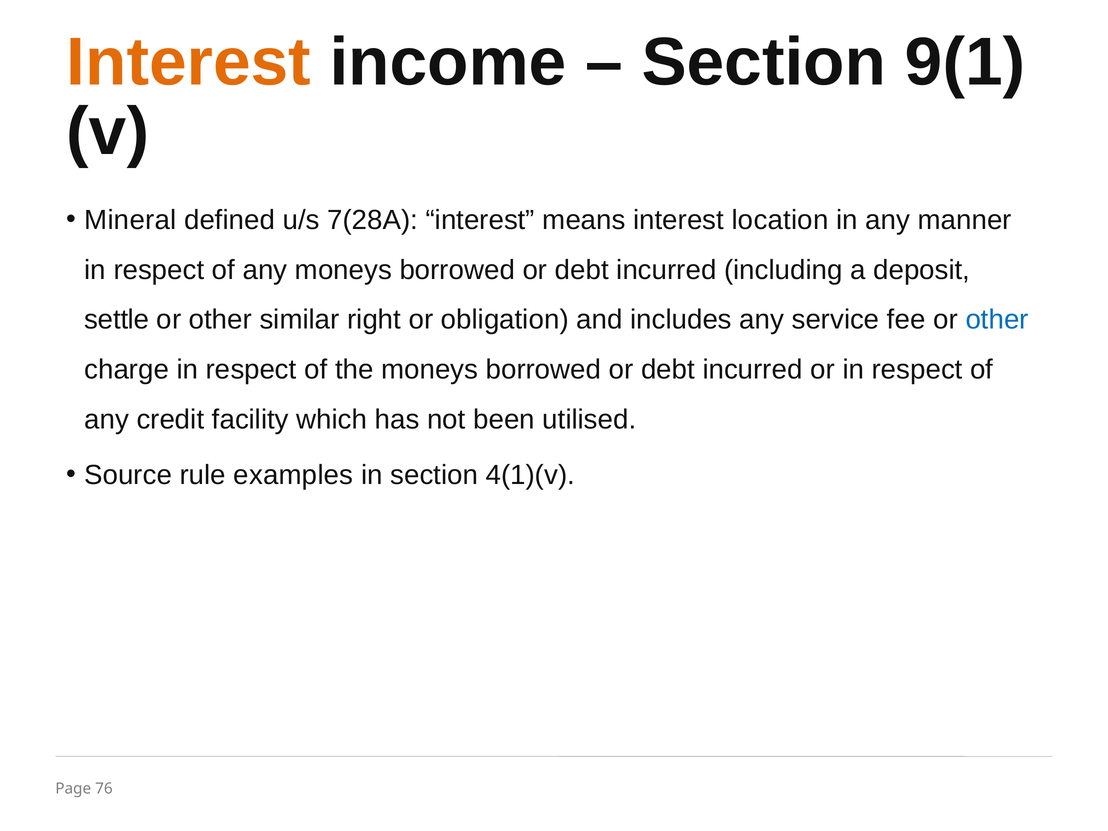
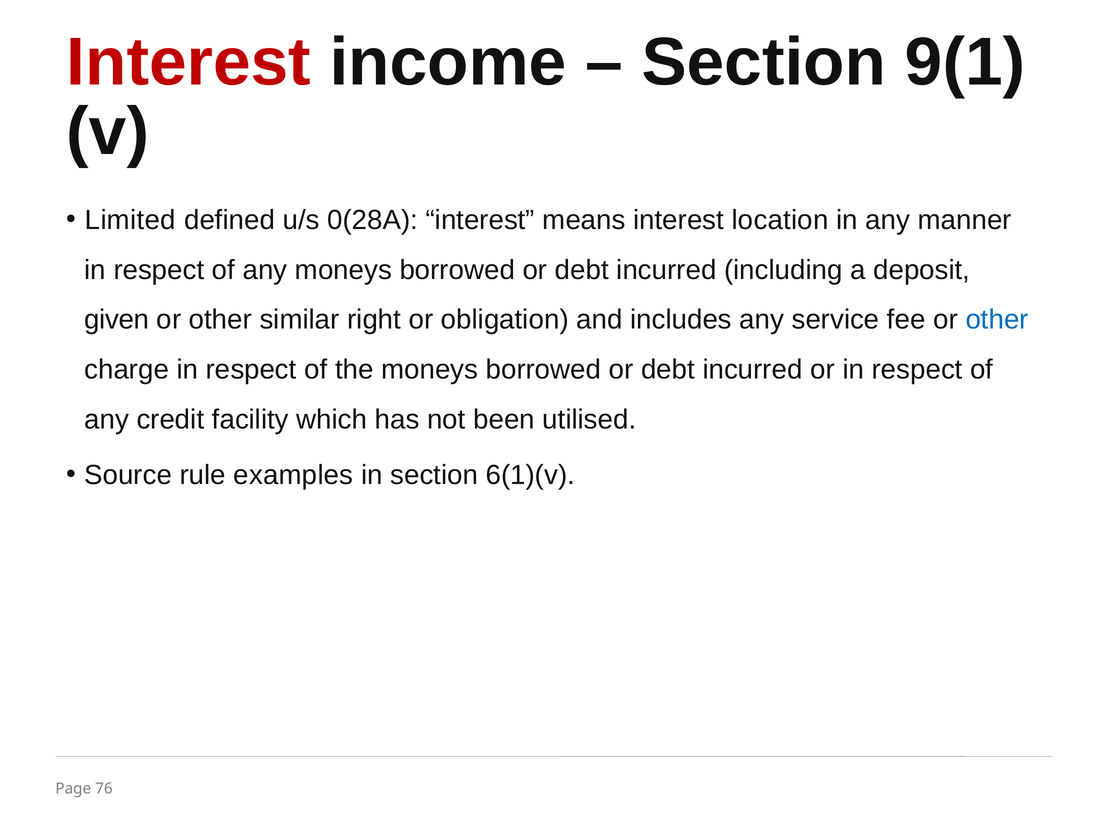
Interest at (189, 63) colour: orange -> red
Mineral: Mineral -> Limited
7(28A: 7(28A -> 0(28A
settle: settle -> given
4(1)(v: 4(1)(v -> 6(1)(v
